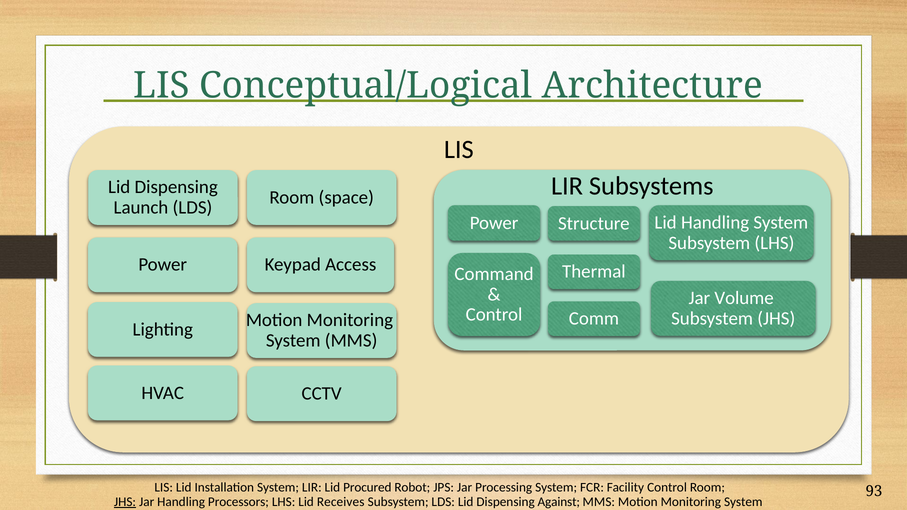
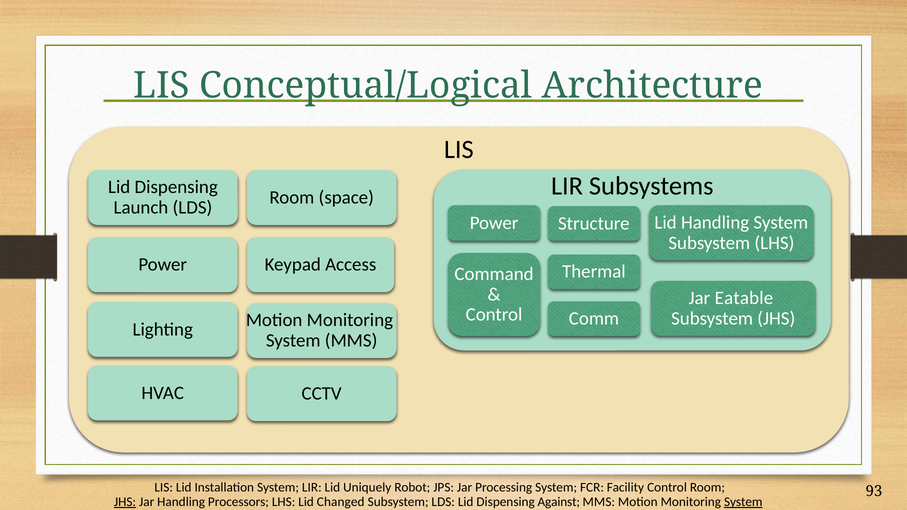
Volume: Volume -> Eatable
Procured: Procured -> Uniquely
Receives: Receives -> Changed
System at (743, 502) underline: none -> present
